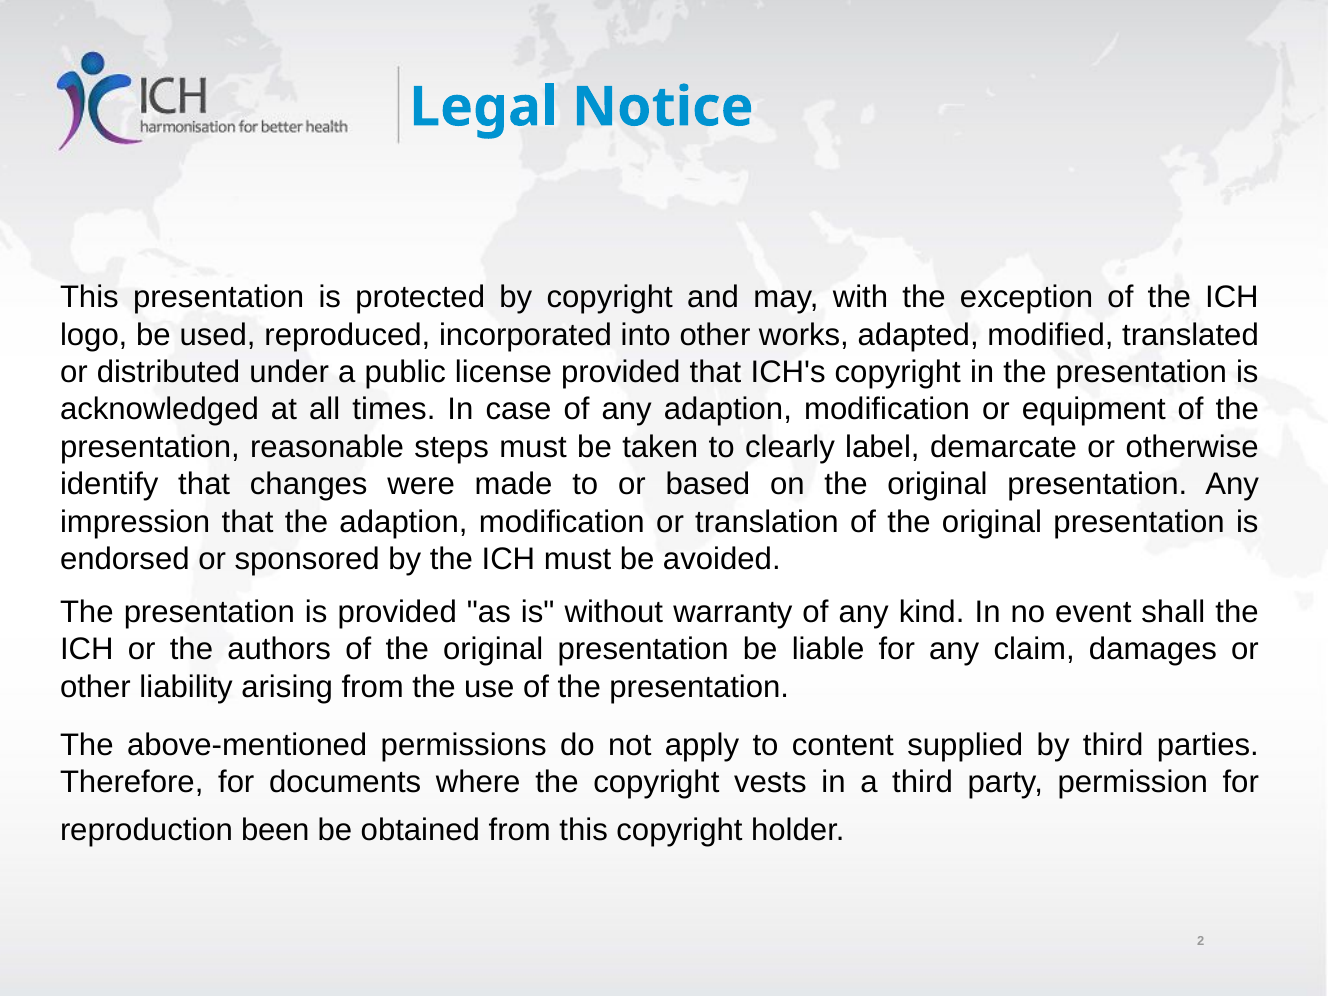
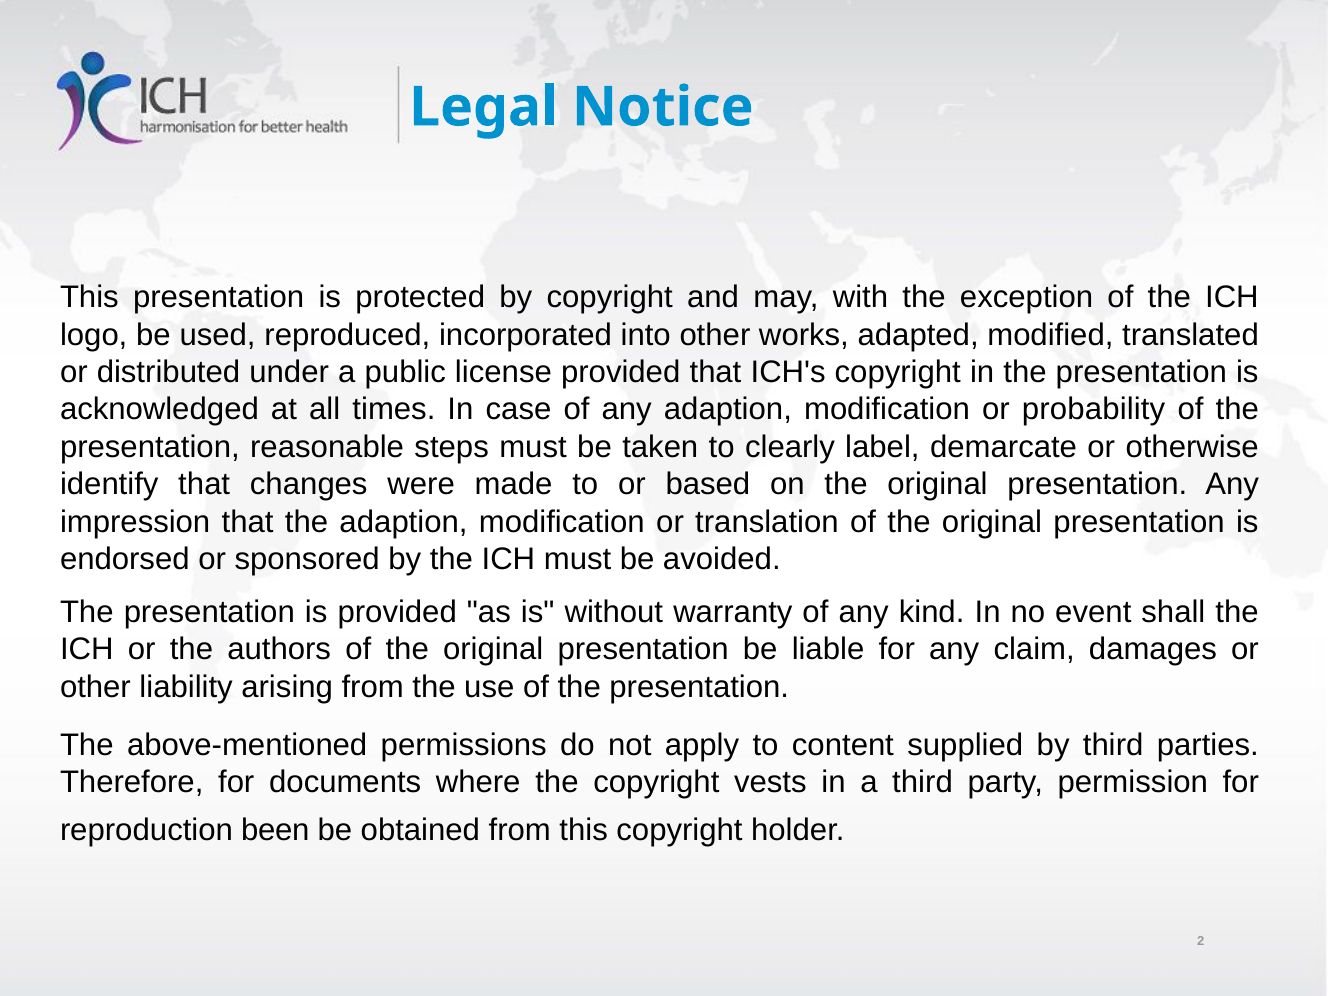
equipment: equipment -> probability
